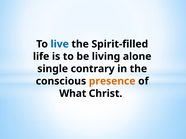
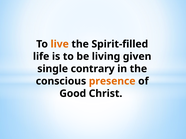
live colour: blue -> orange
alone: alone -> given
What: What -> Good
